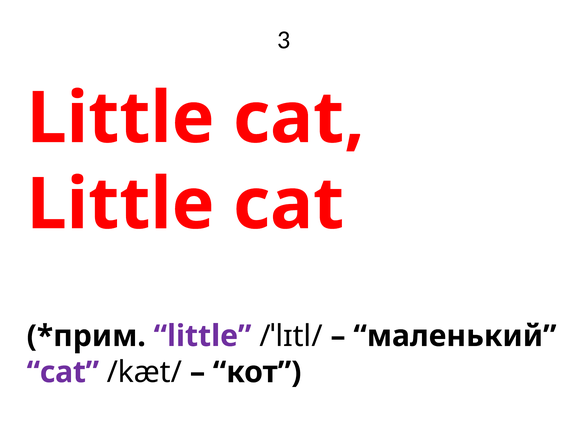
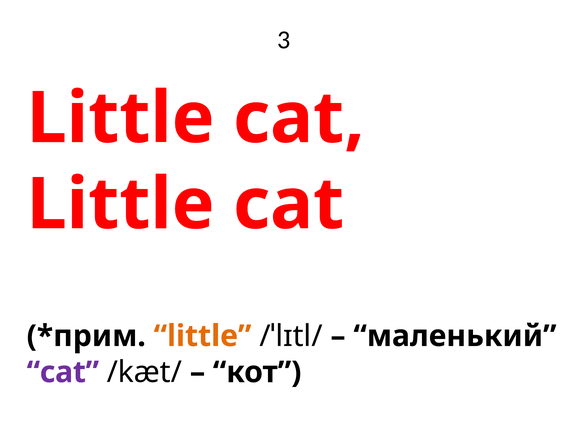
little at (203, 336) colour: purple -> orange
